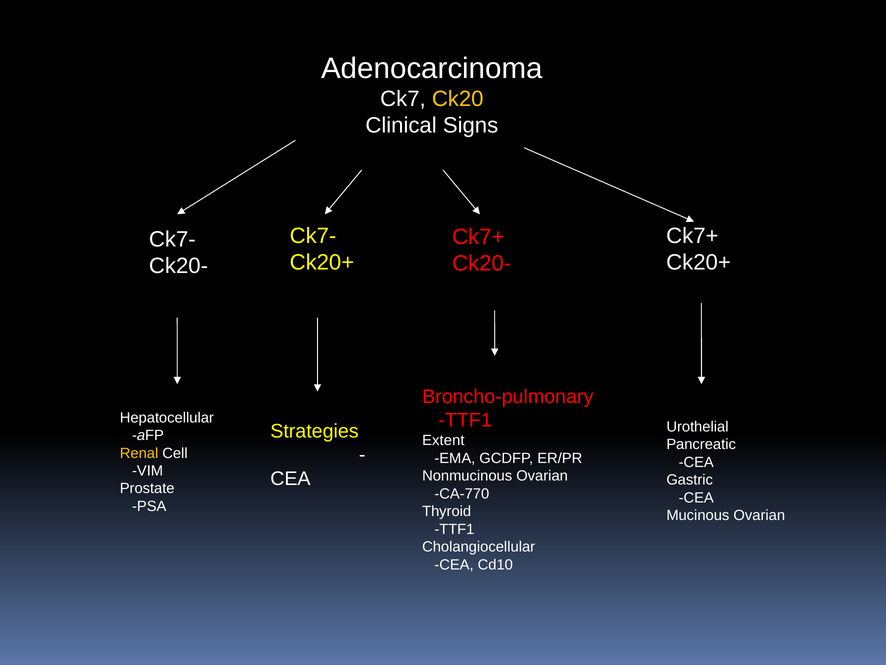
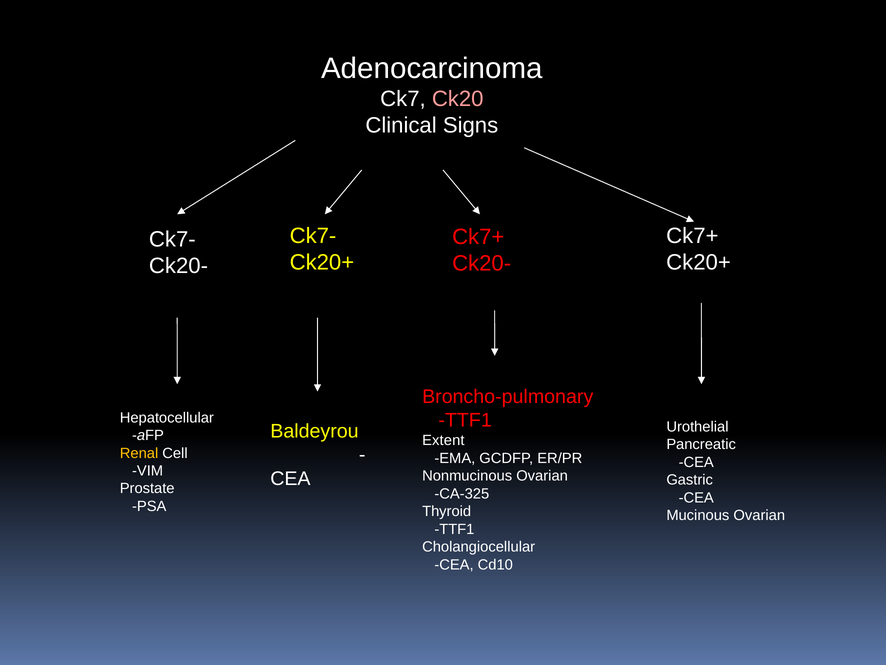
Ck20 colour: yellow -> pink
Strategies: Strategies -> Baldeyrou
CA-770: CA-770 -> CA-325
